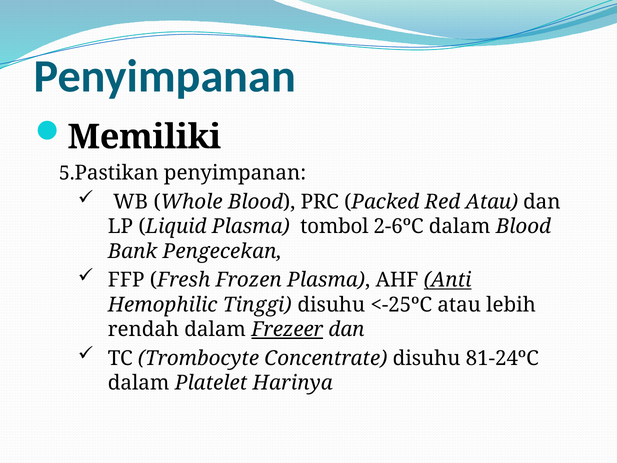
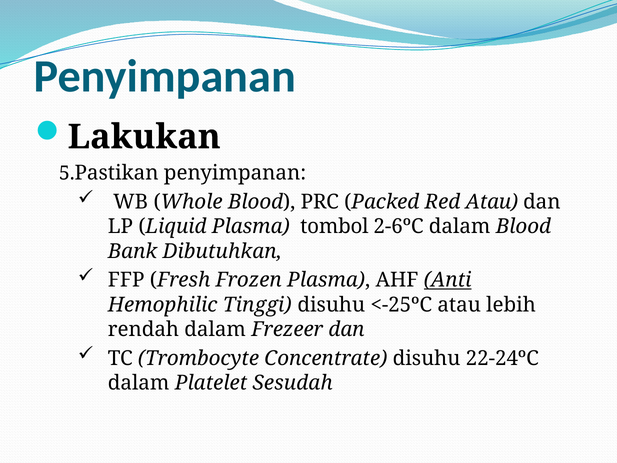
Memiliki: Memiliki -> Lakukan
Pengecekan: Pengecekan -> Dibutuhkan
Frezeer underline: present -> none
81-24ºC: 81-24ºC -> 22-24ºC
Harinya: Harinya -> Sesudah
